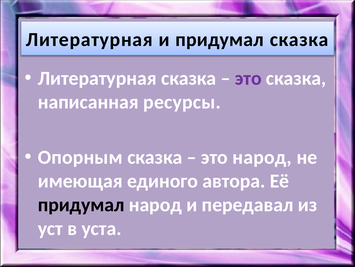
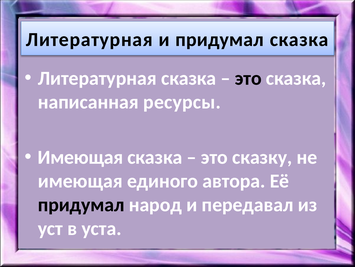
это at (248, 78) colour: purple -> black
Опорным at (80, 157): Опорным -> Имеющая
это народ: народ -> сказку
